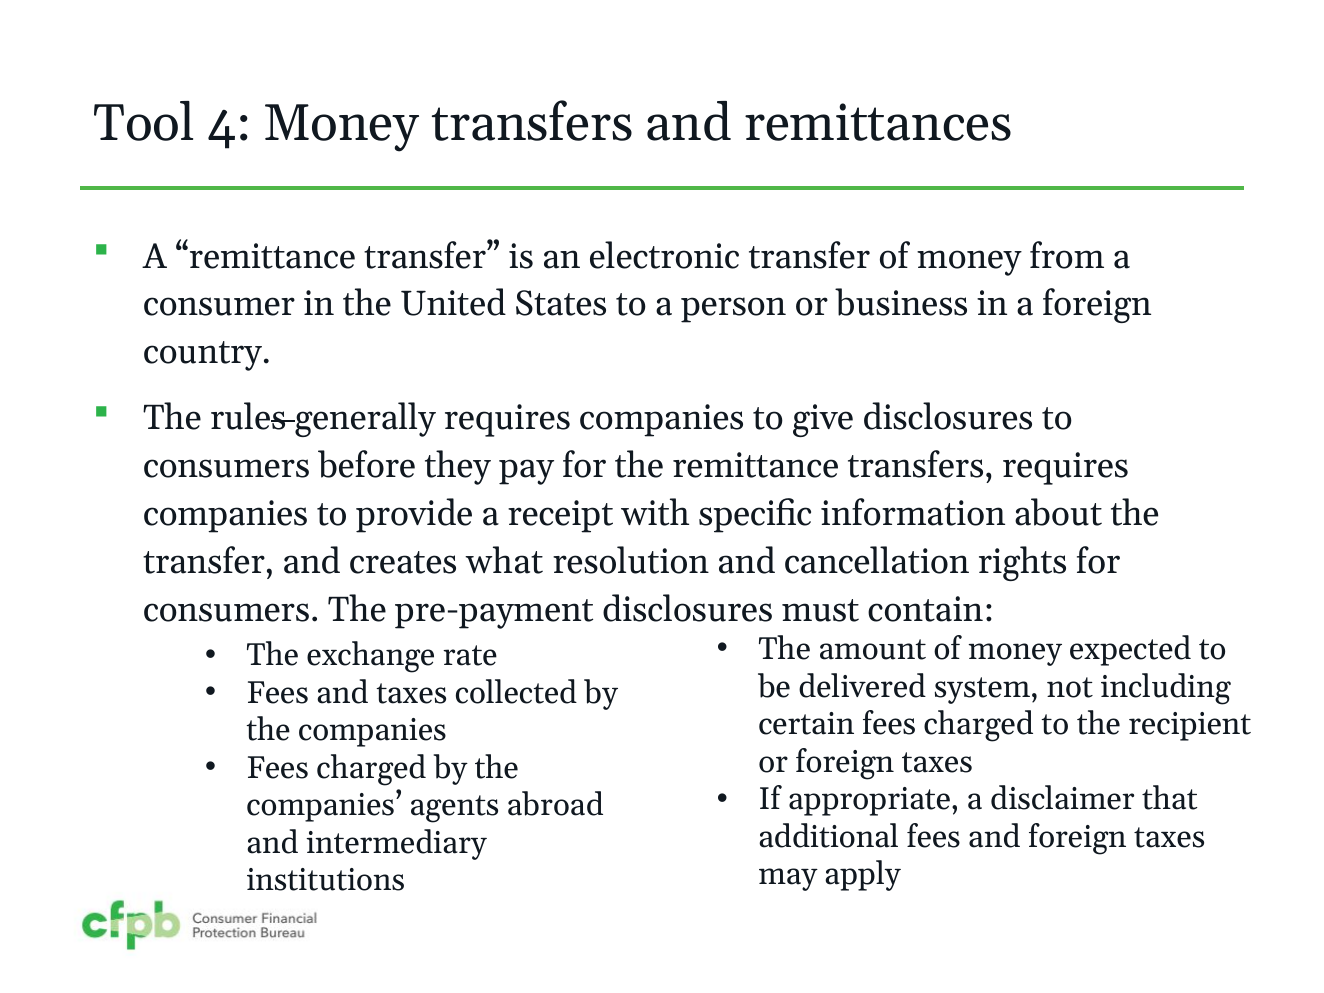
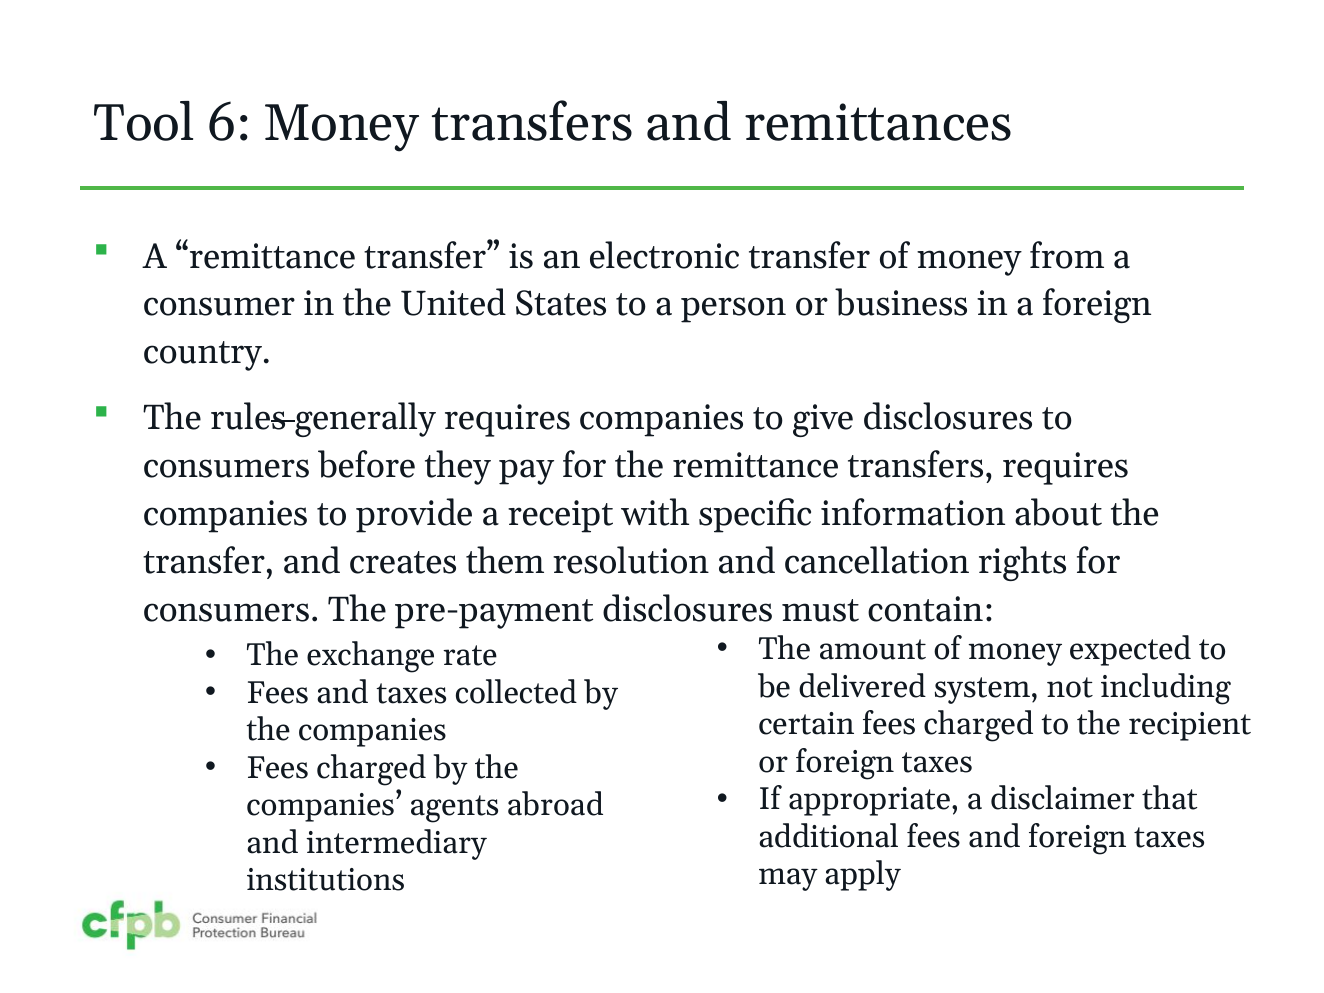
4: 4 -> 6
what: what -> them
